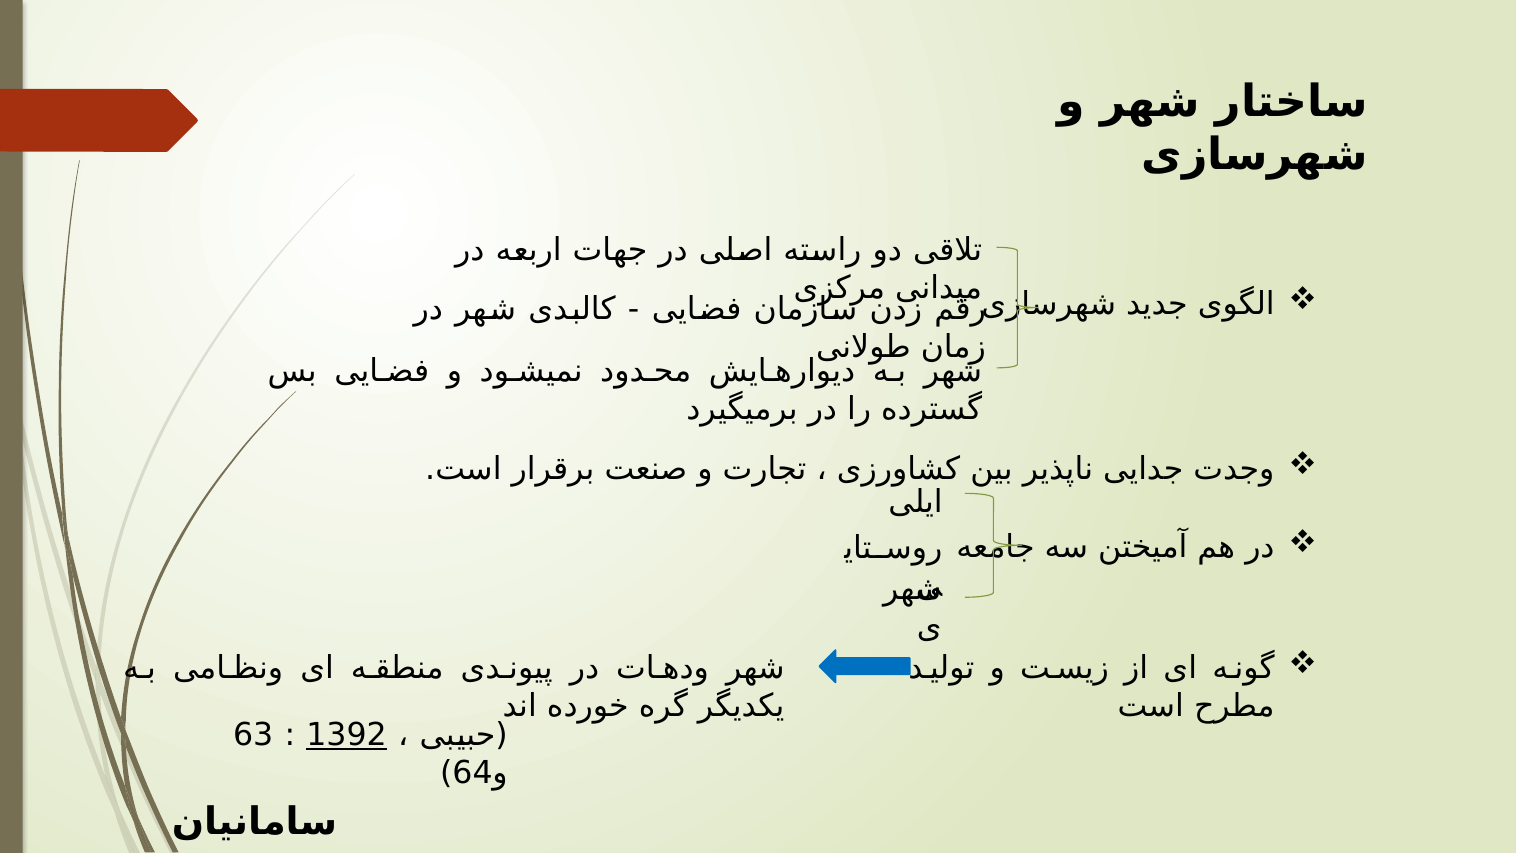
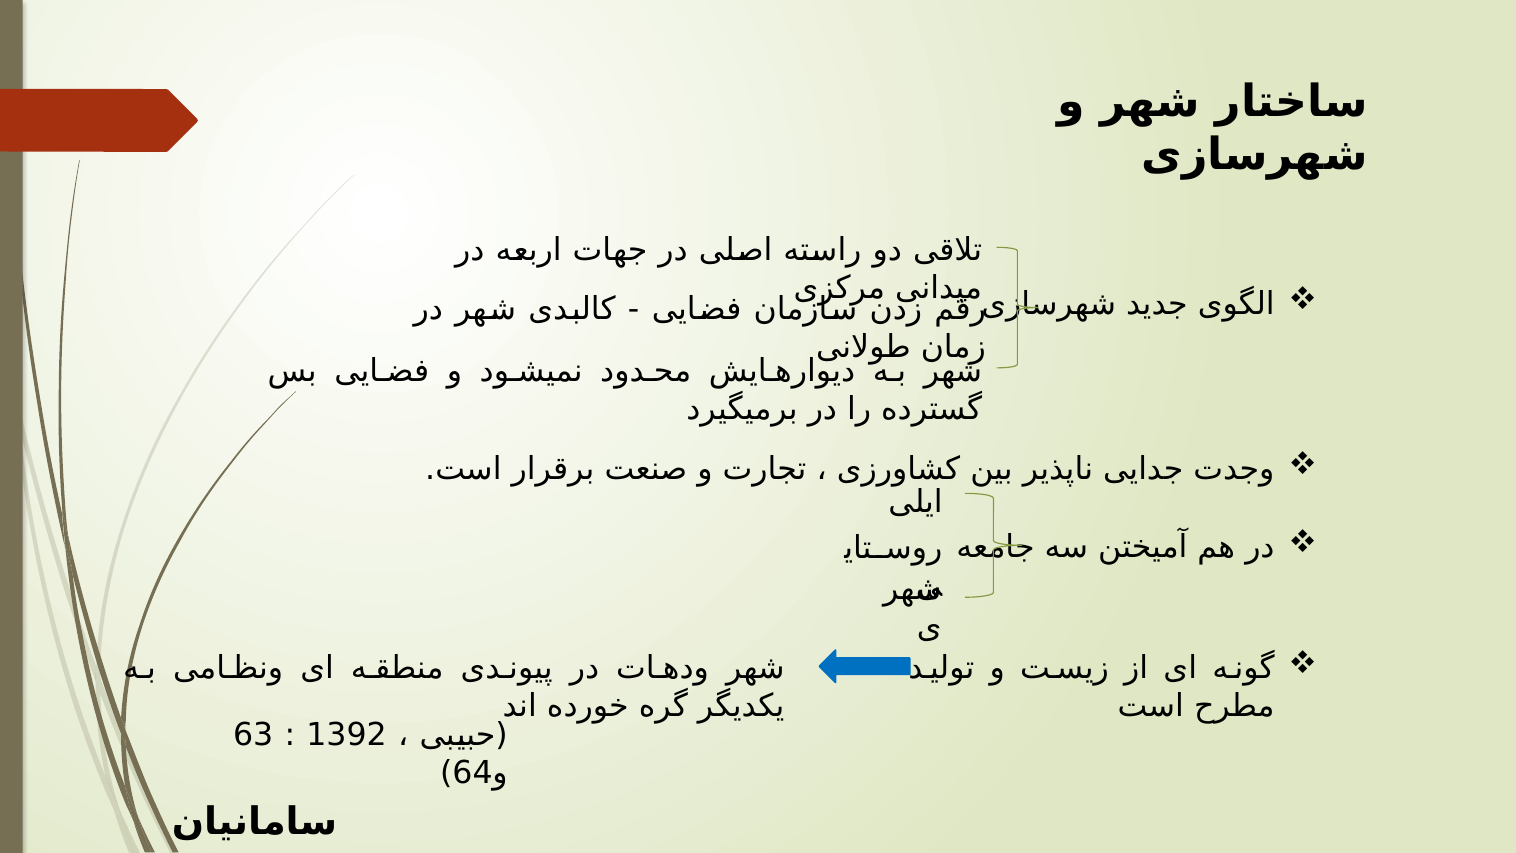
1392 underline: present -> none
